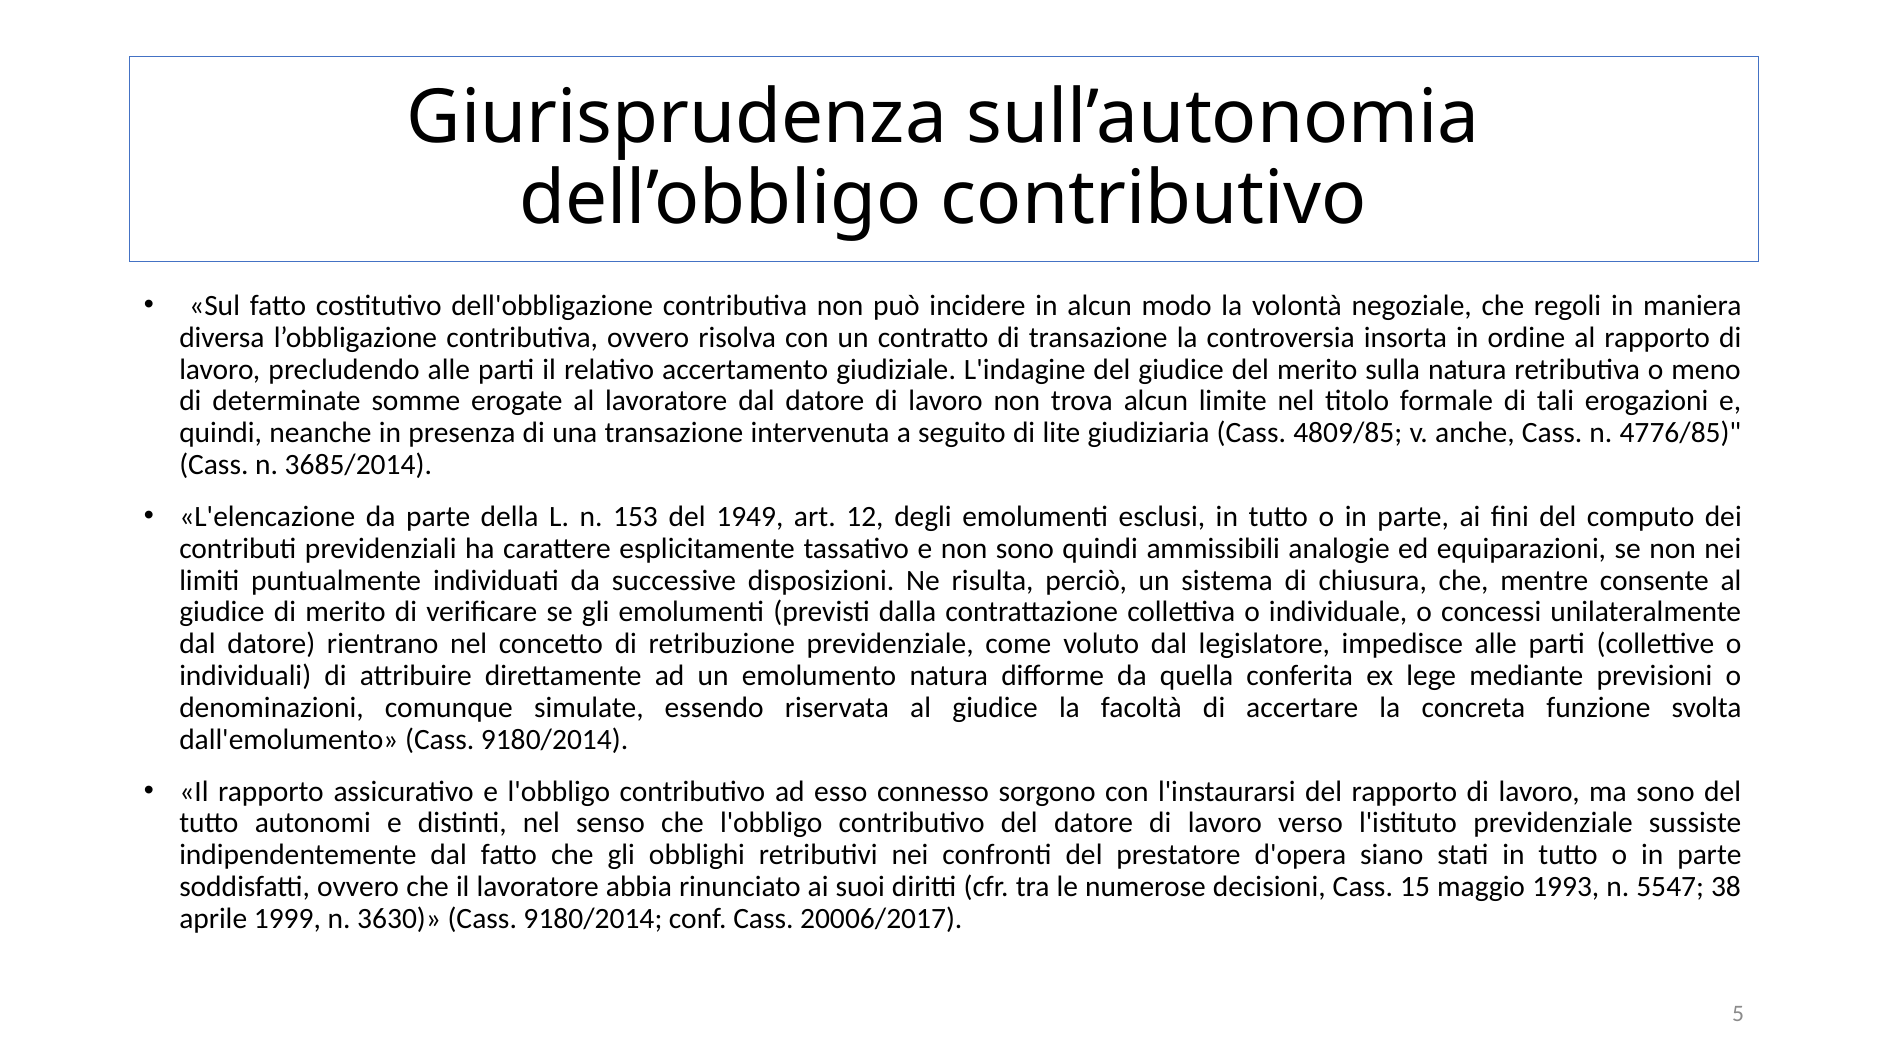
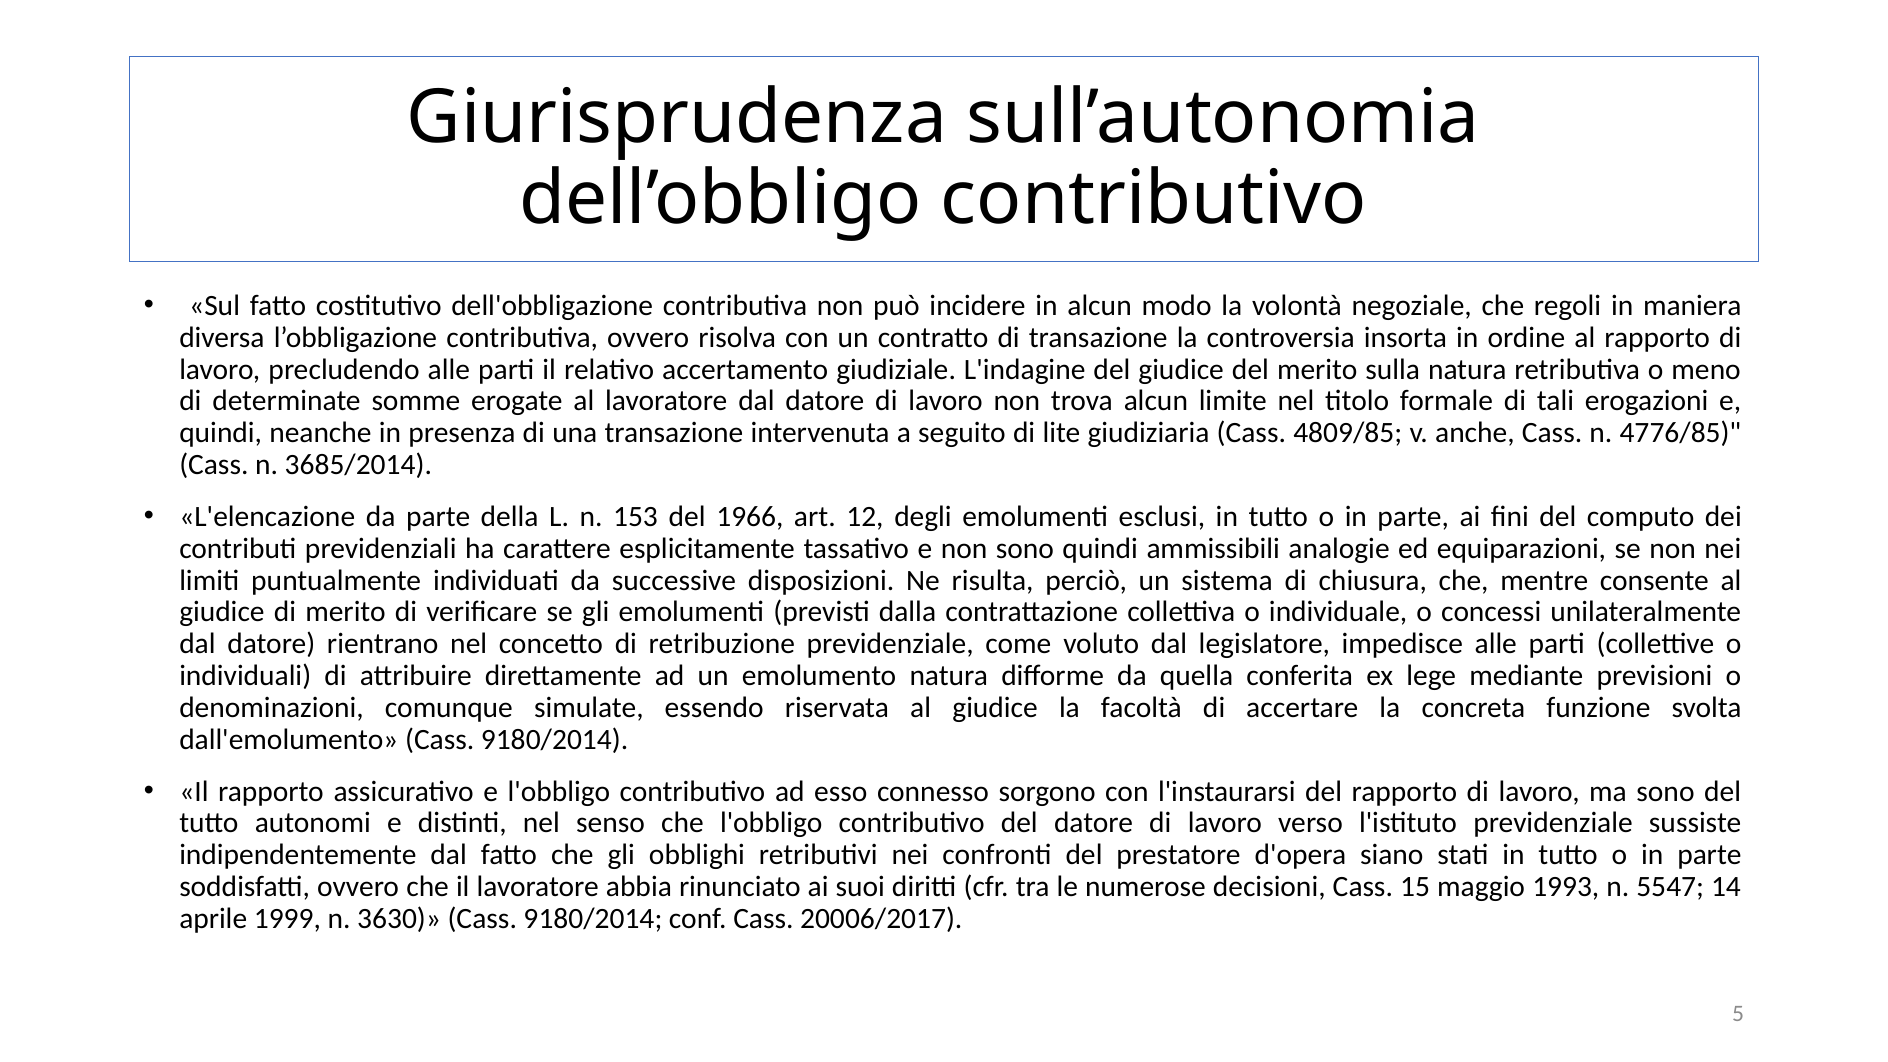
1949: 1949 -> 1966
38: 38 -> 14
